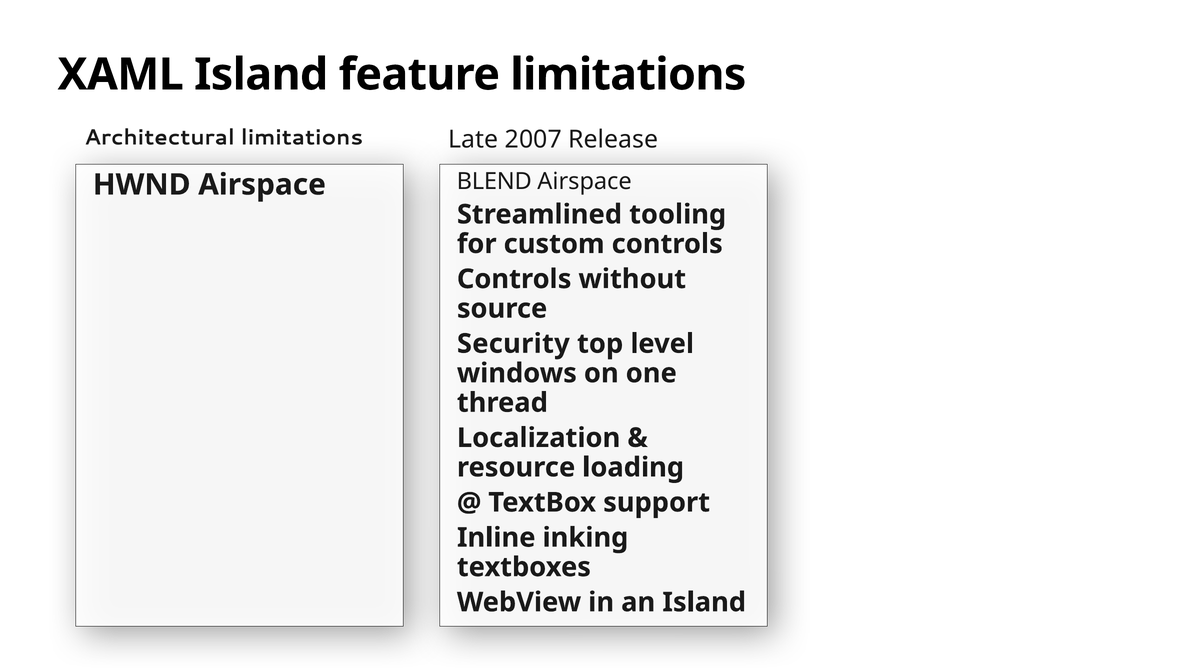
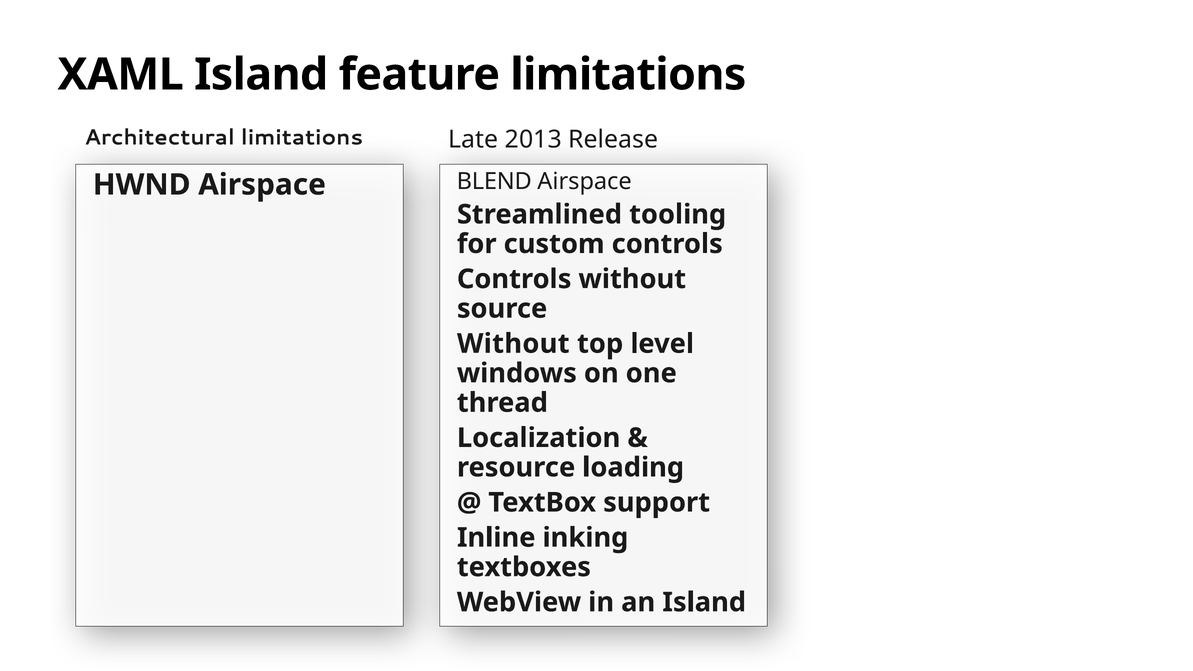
2007: 2007 -> 2013
Security at (513, 344): Security -> Without
